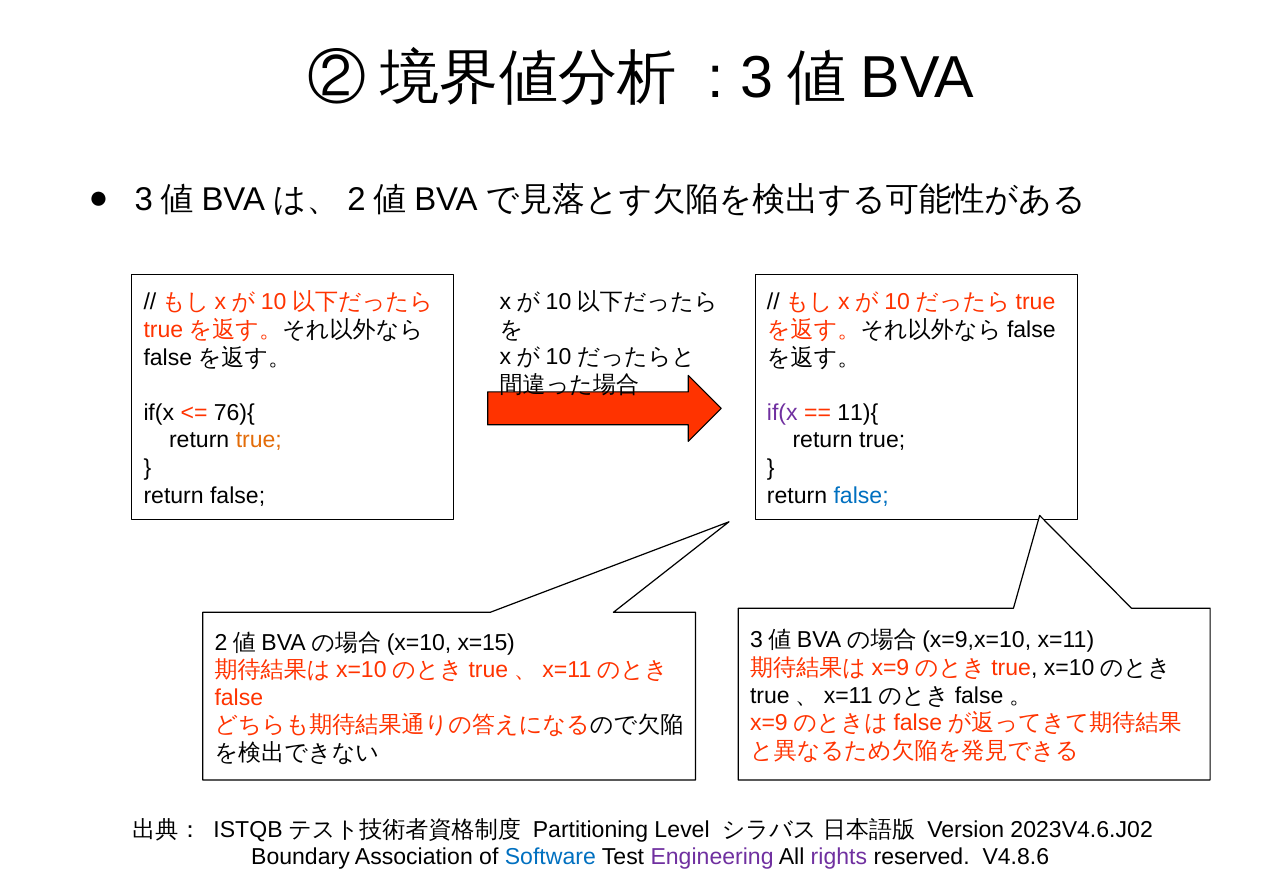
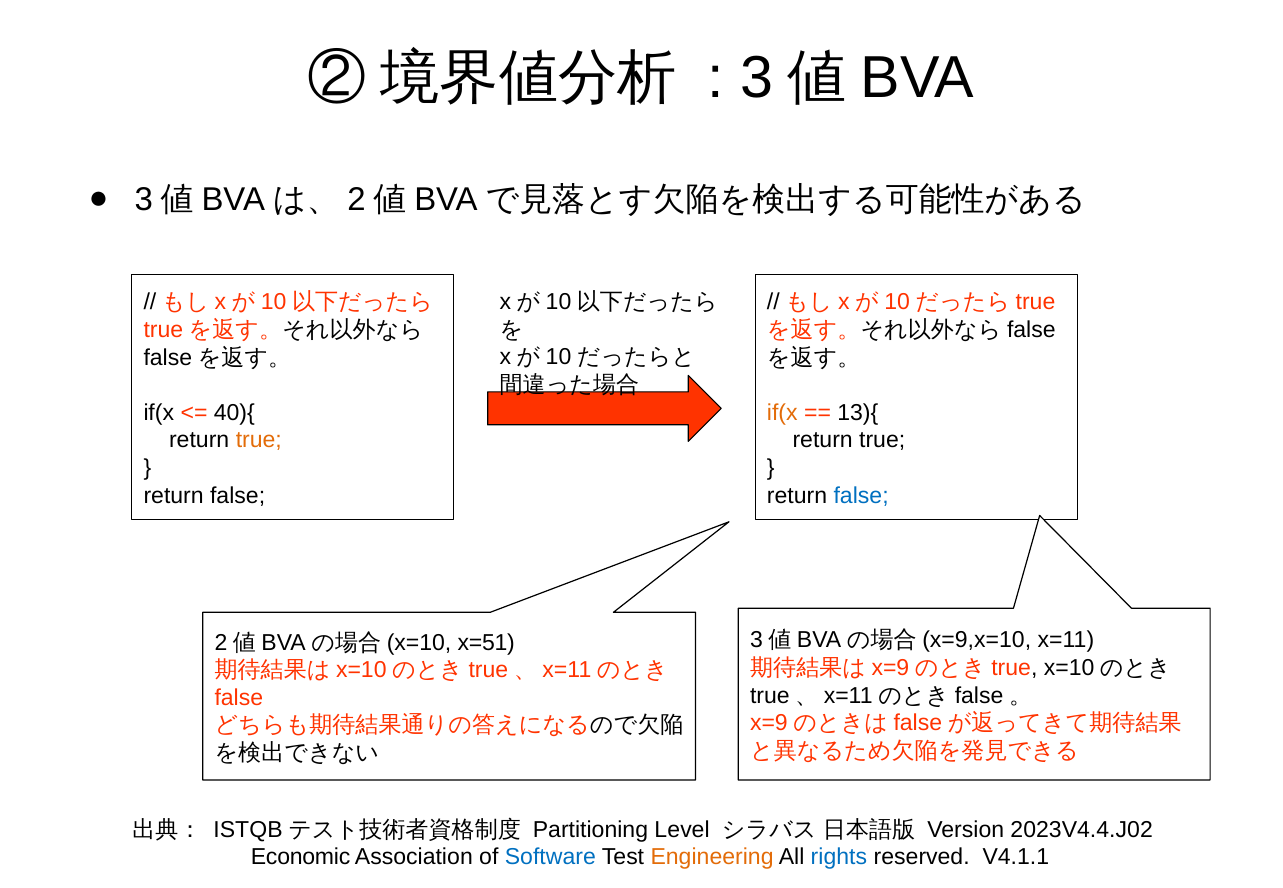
76){: 76){ -> 40){
if(x at (782, 413) colour: purple -> orange
11){: 11){ -> 13){
x=15: x=15 -> x=51
2023V4.6.J02: 2023V4.6.J02 -> 2023V4.4.J02
Boundary: Boundary -> Economic
Engineering colour: purple -> orange
rights colour: purple -> blue
V4.8.6: V4.8.6 -> V4.1.1
